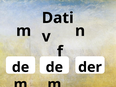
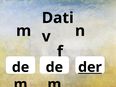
der underline: none -> present
